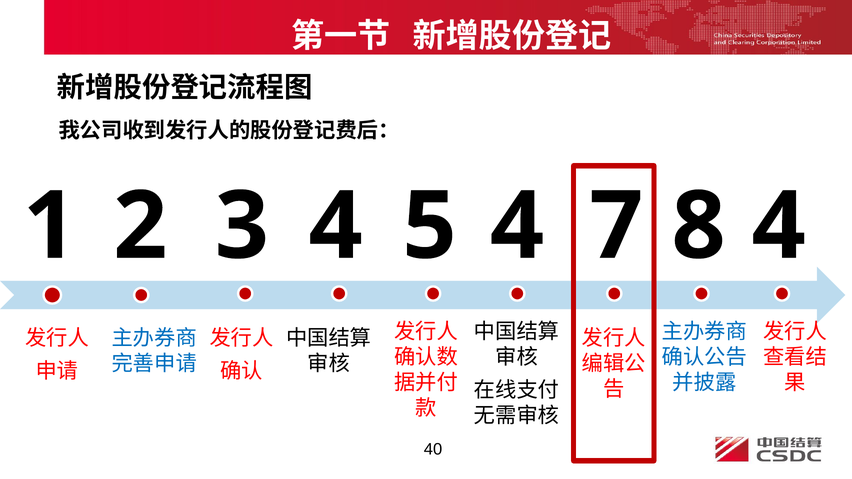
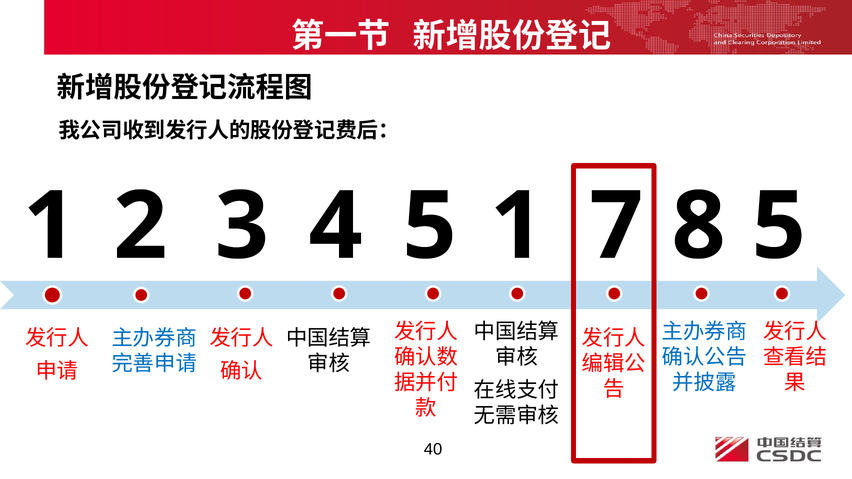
5 4: 4 -> 1
8 4: 4 -> 5
